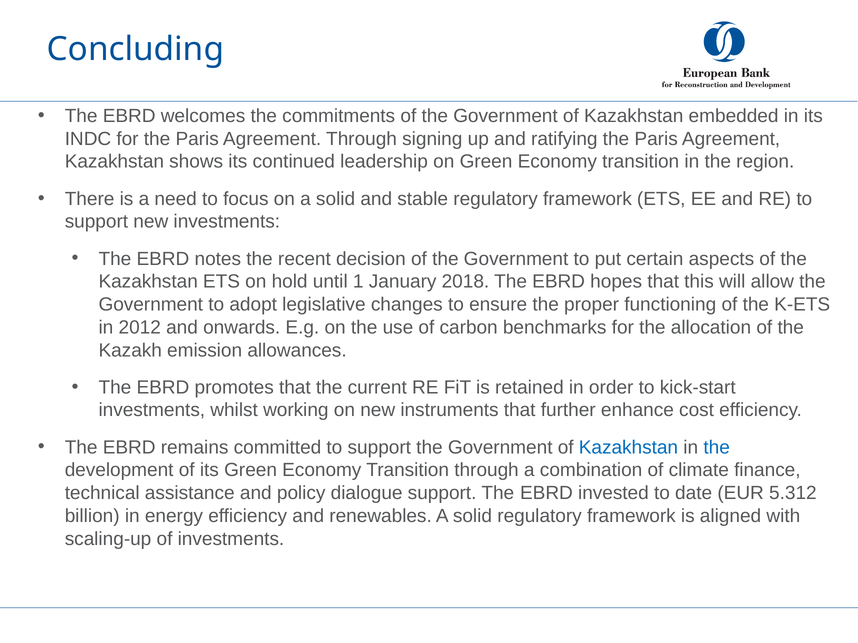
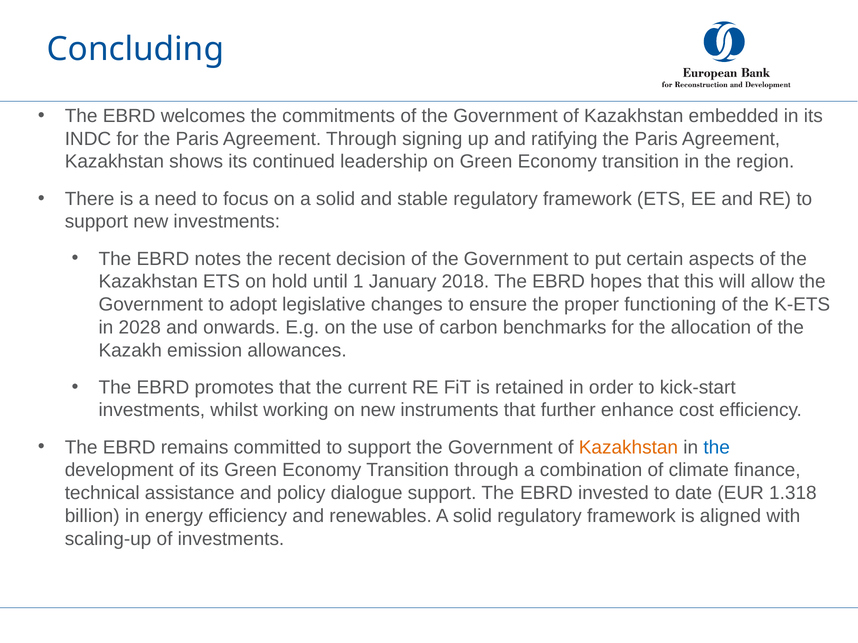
2012: 2012 -> 2028
Kazakhstan at (628, 448) colour: blue -> orange
5.312: 5.312 -> 1.318
